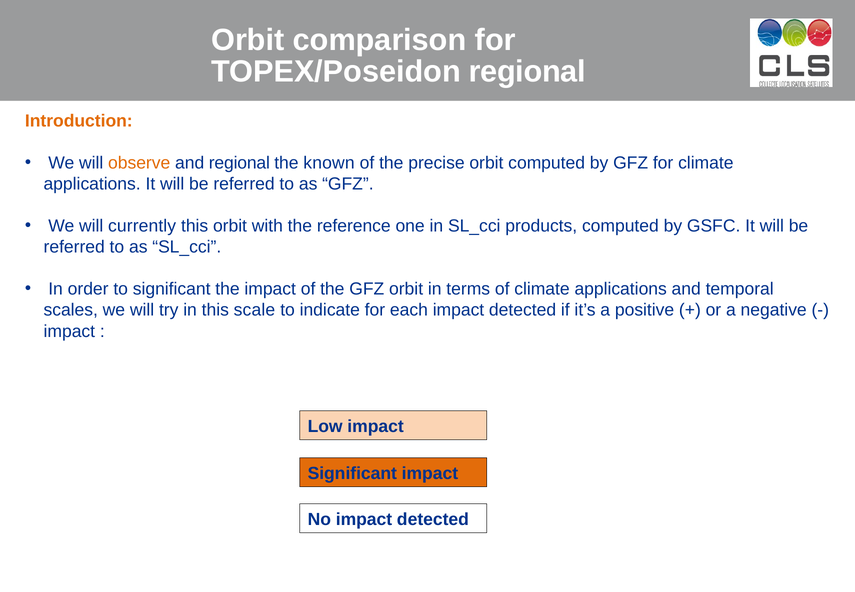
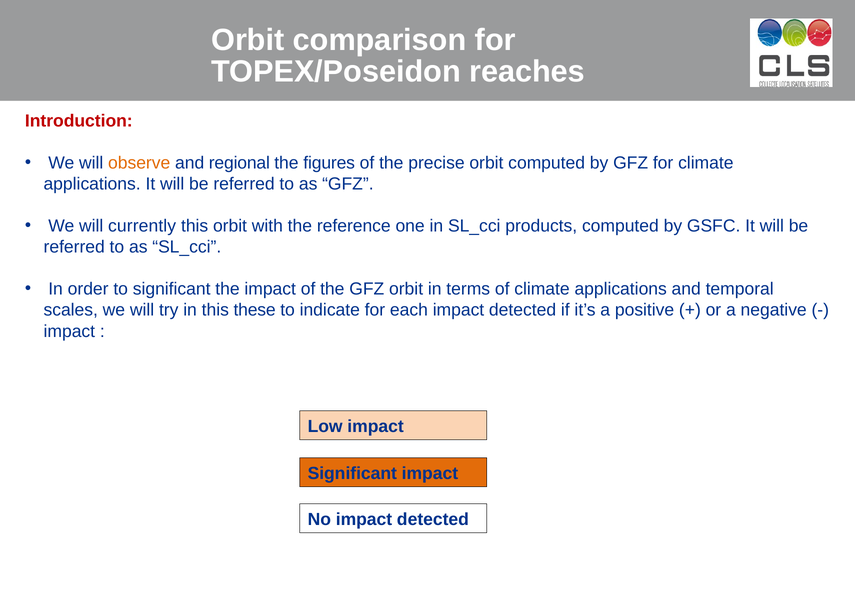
TOPEX/Poseidon regional: regional -> reaches
Introduction colour: orange -> red
known: known -> figures
scale: scale -> these
